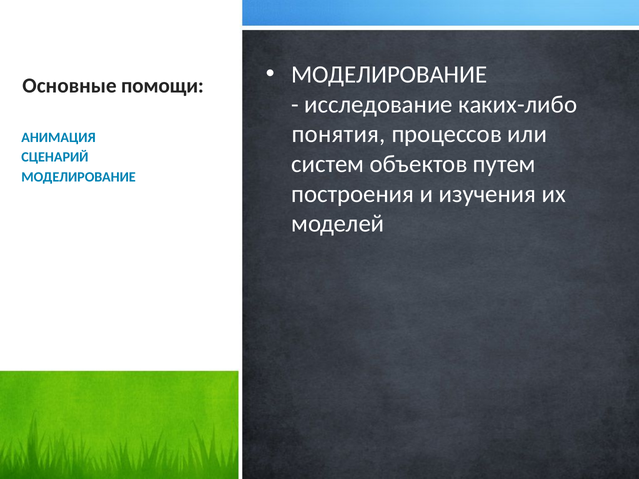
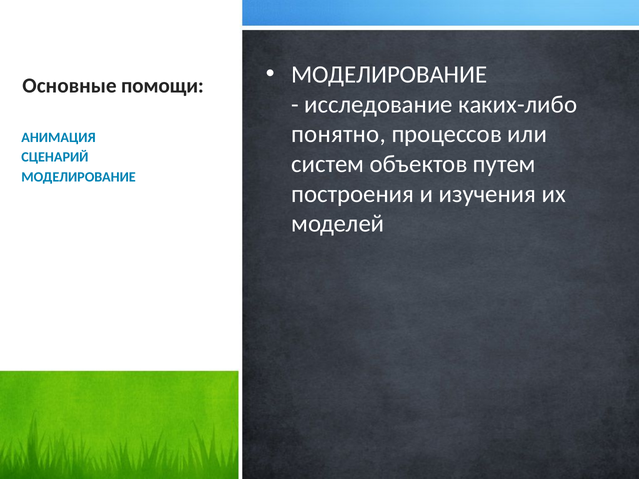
понятия: понятия -> понятно
